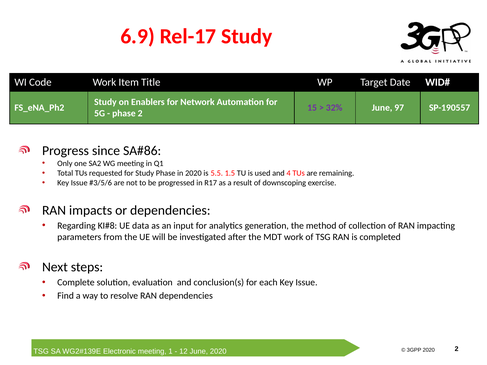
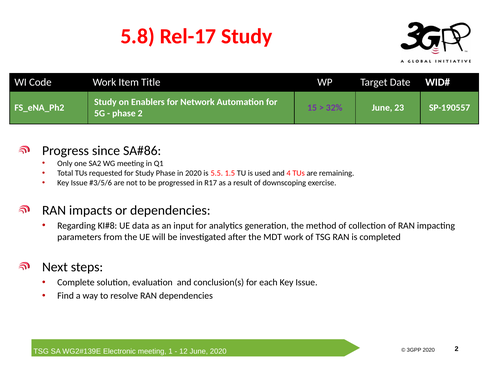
6.9: 6.9 -> 5.8
97: 97 -> 23
